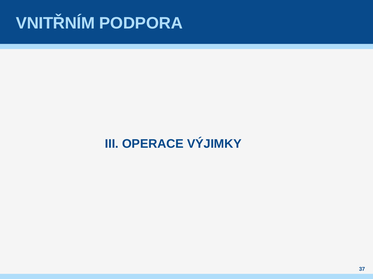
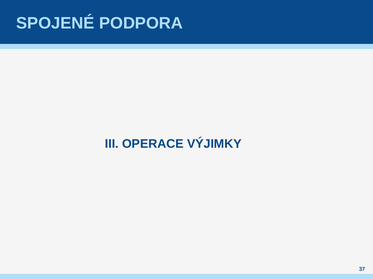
VNITŘNÍM: VNITŘNÍM -> SPOJENÉ
